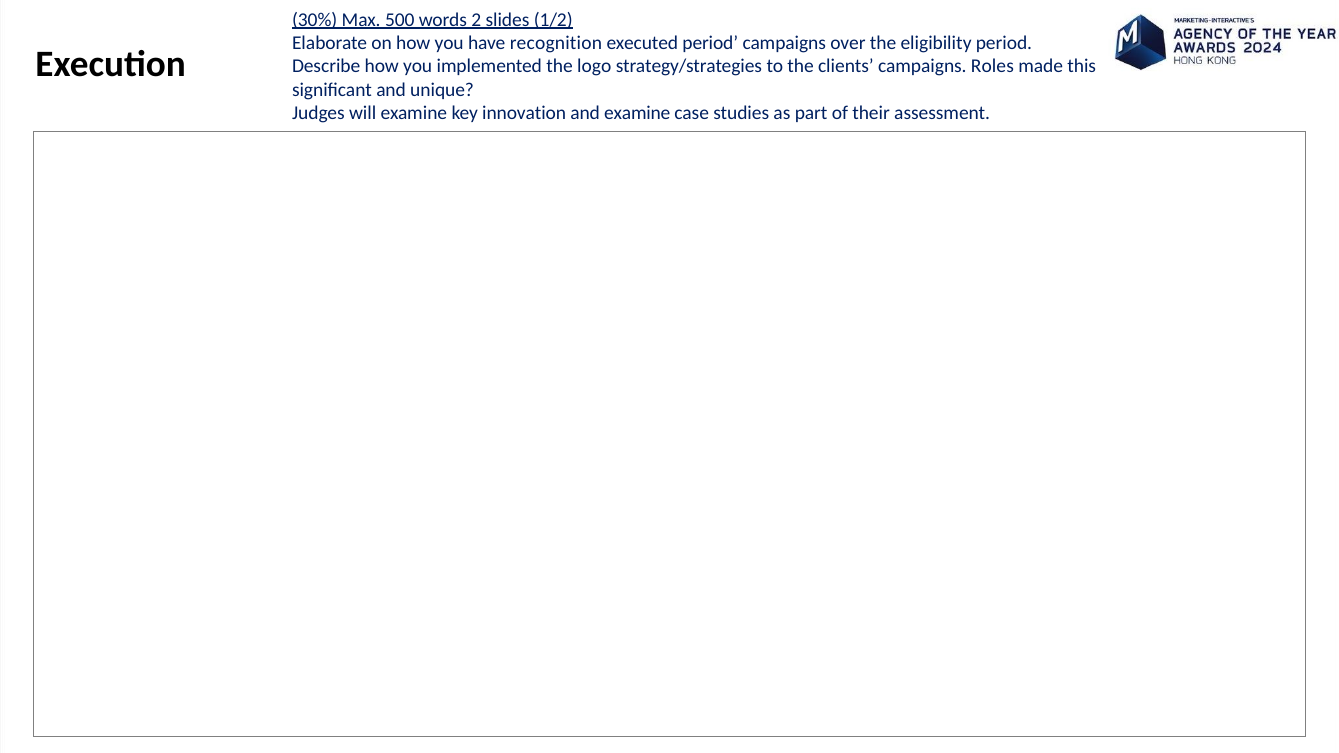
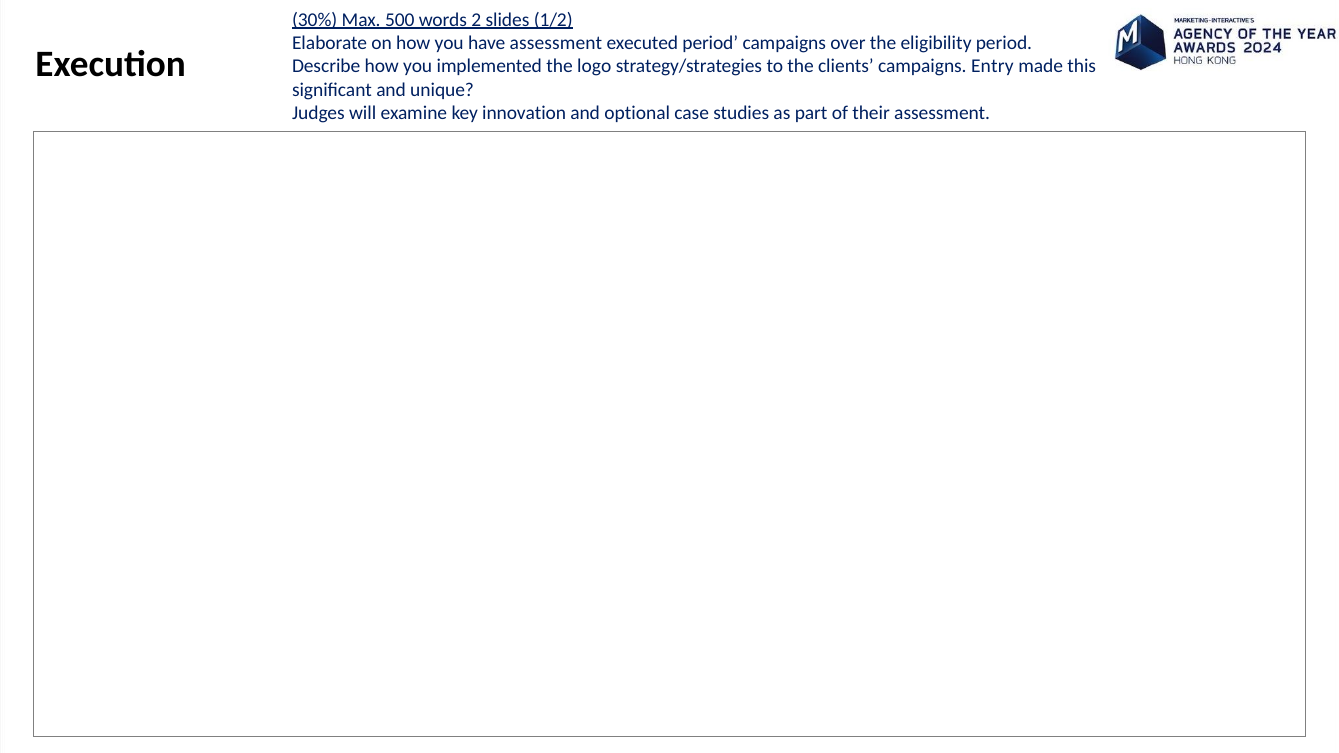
have recognition: recognition -> assessment
Roles: Roles -> Entry
and examine: examine -> optional
